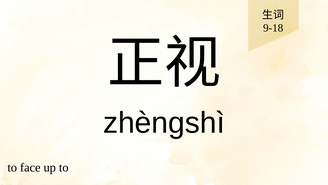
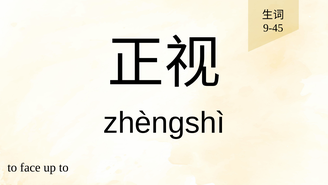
9-18: 9-18 -> 9-45
